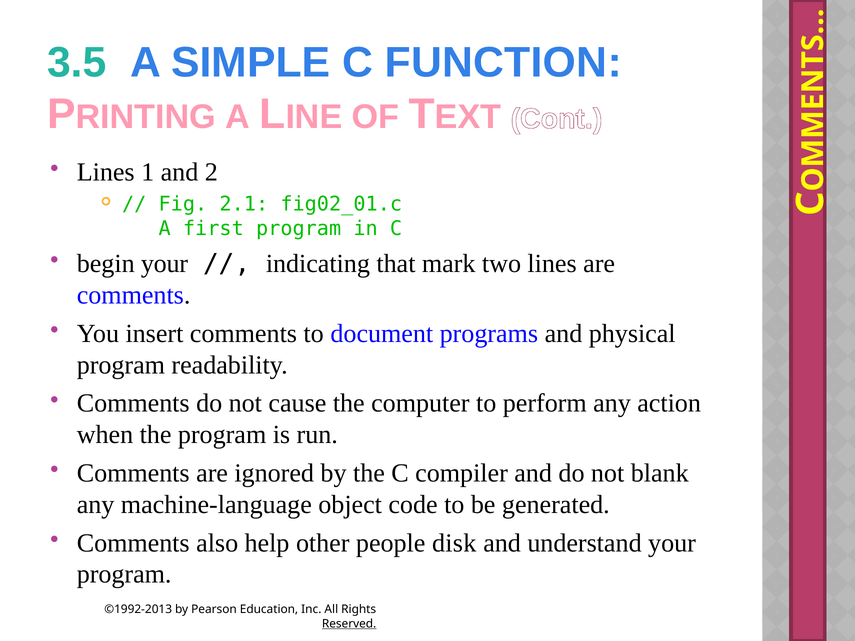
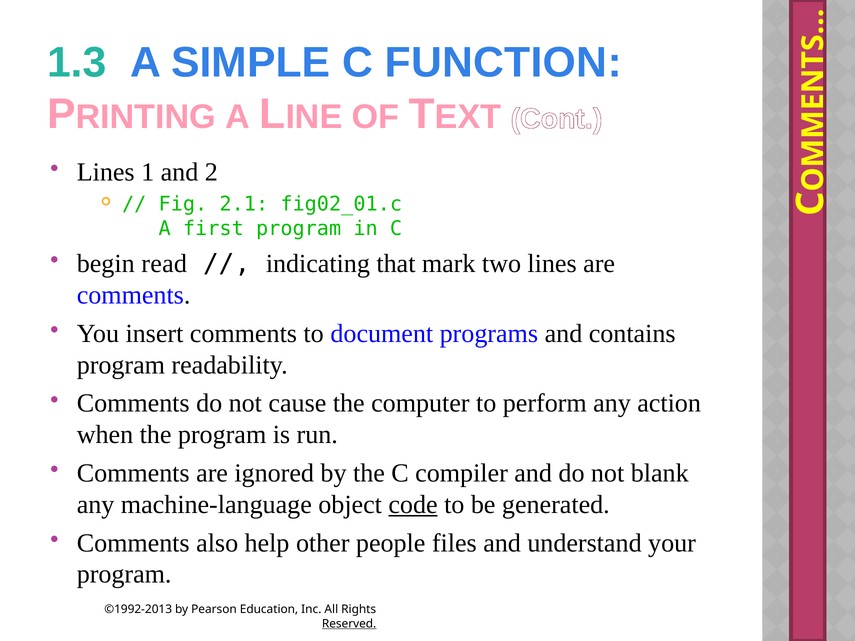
3.5: 3.5 -> 1.3
begin your: your -> read
physical: physical -> contains
code underline: none -> present
disk: disk -> files
